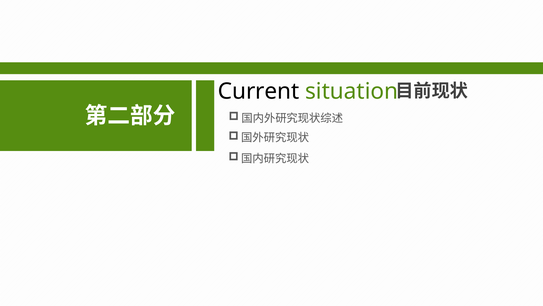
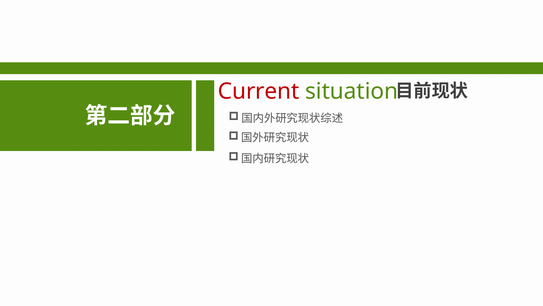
Current colour: black -> red
